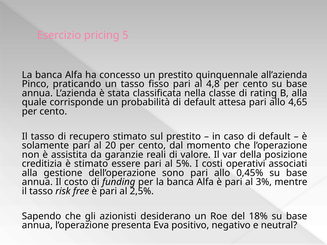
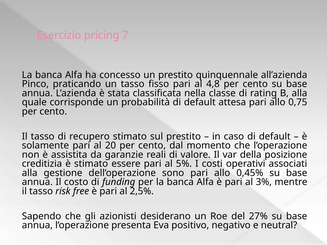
5: 5 -> 7
4,65: 4,65 -> 0,75
18%: 18% -> 27%
